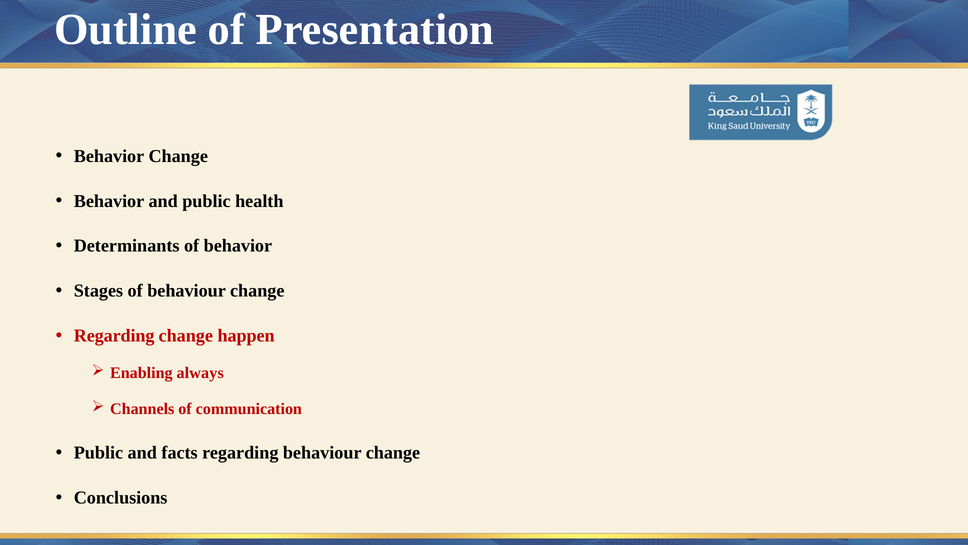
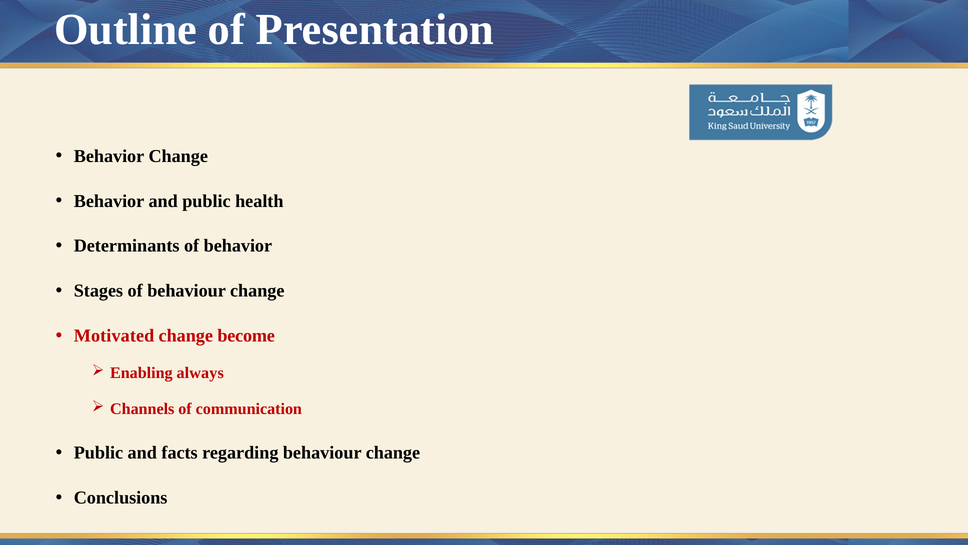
Regarding at (114, 336): Regarding -> Motivated
happen: happen -> become
